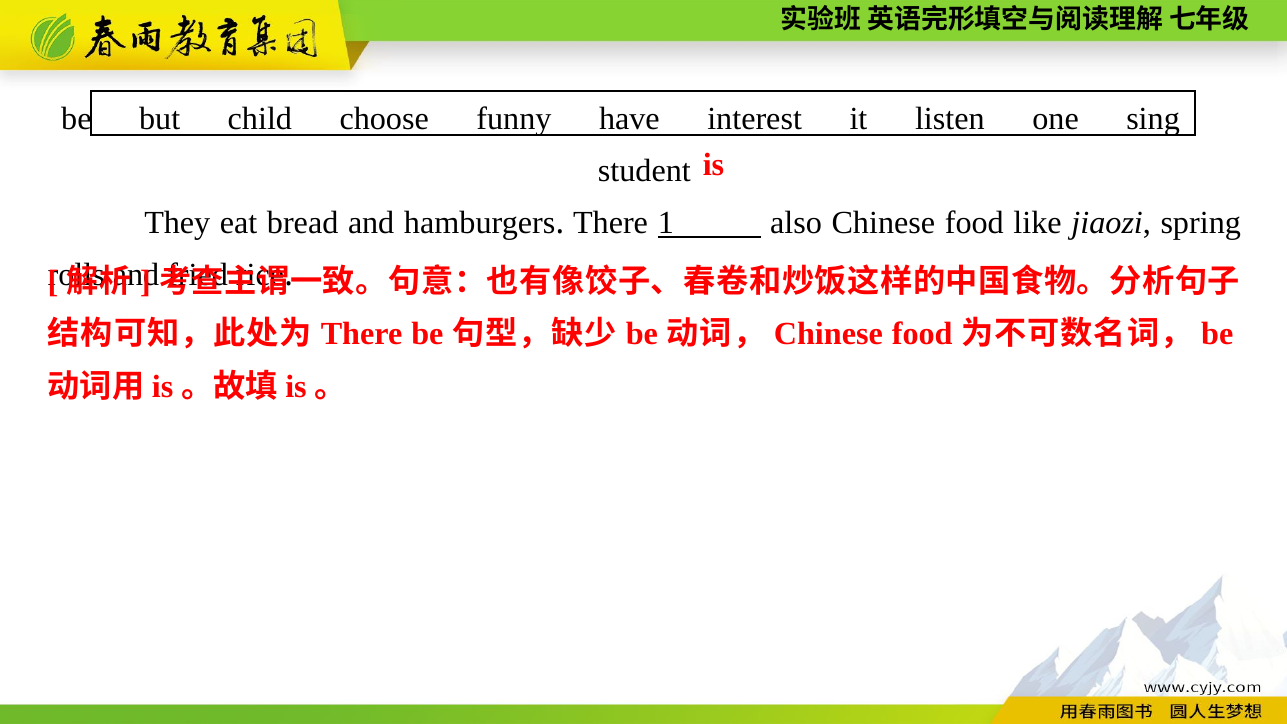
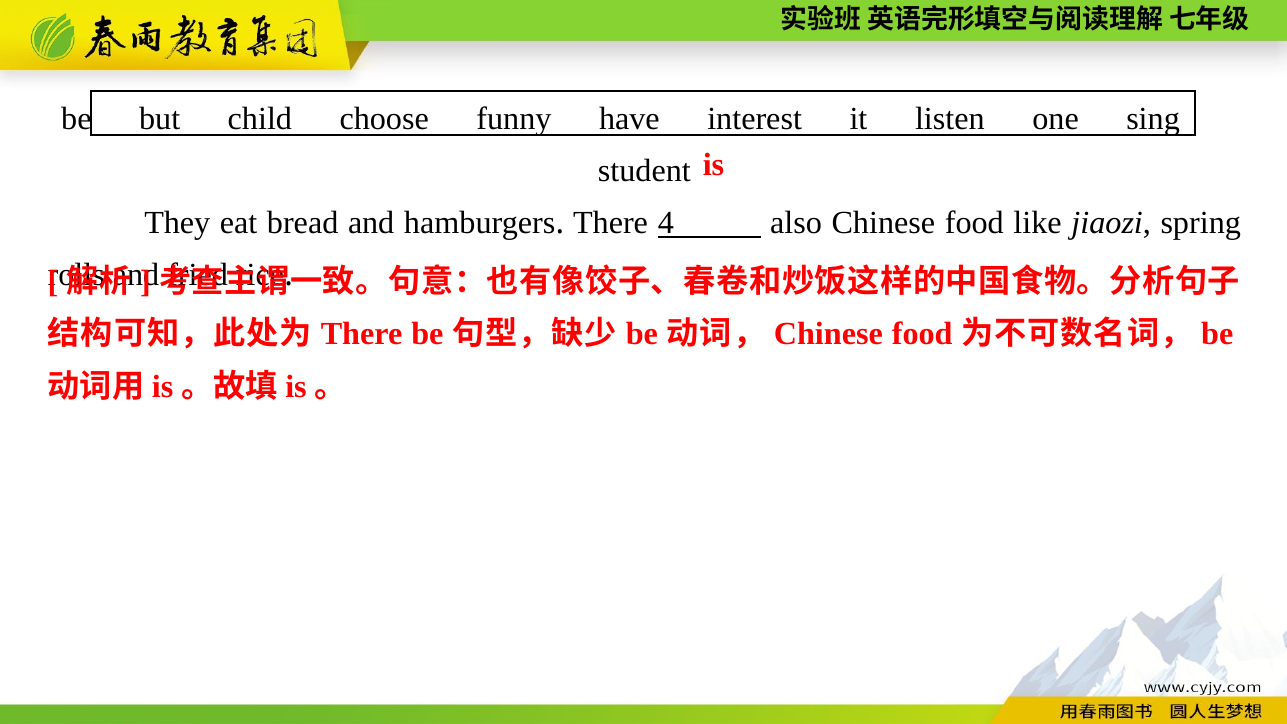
1: 1 -> 4
